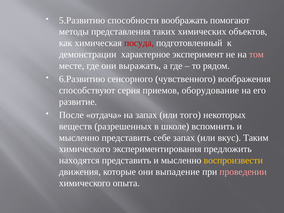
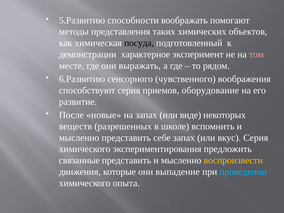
посуда colour: red -> black
отдача: отдача -> новые
того: того -> виде
вкус Таким: Таким -> Серия
находятся: находятся -> связанные
проведении colour: pink -> light blue
